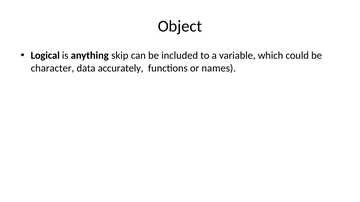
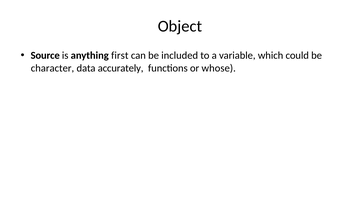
Logical: Logical -> Source
skip: skip -> first
names: names -> whose
